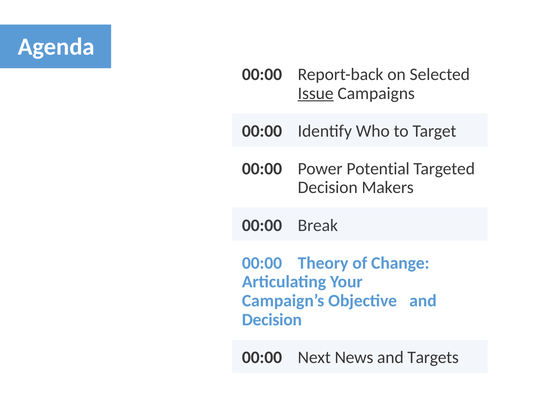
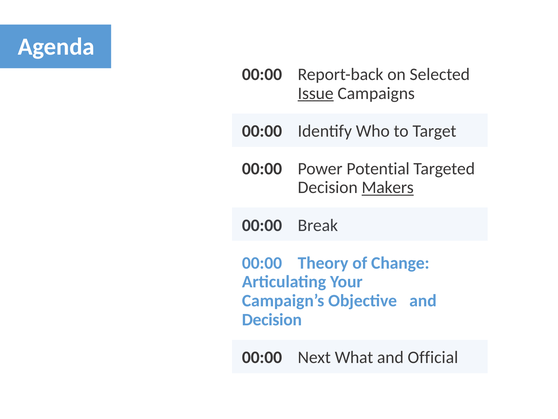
Makers underline: none -> present
News: News -> What
Targets: Targets -> Official
